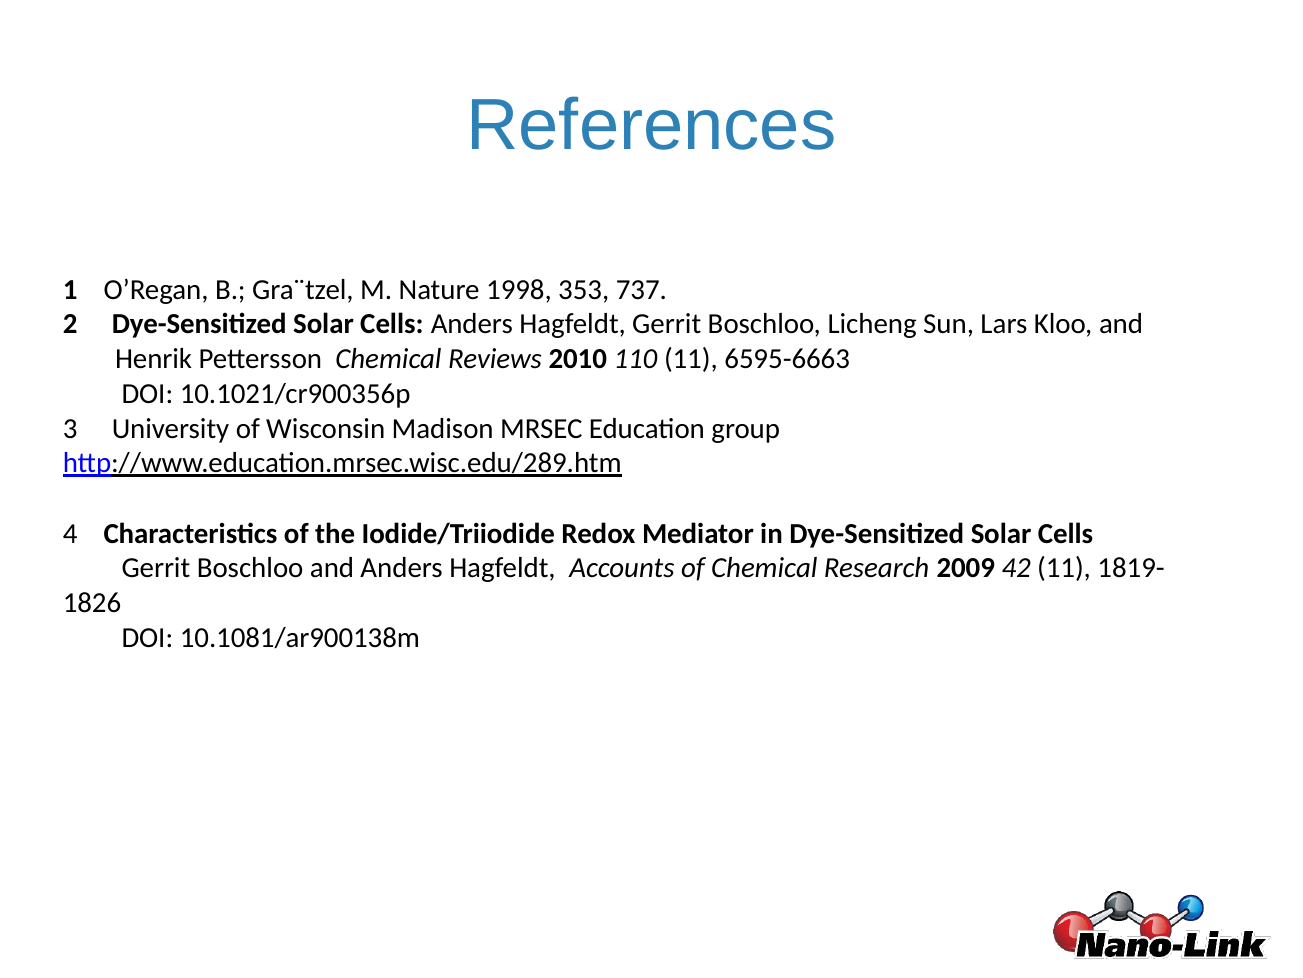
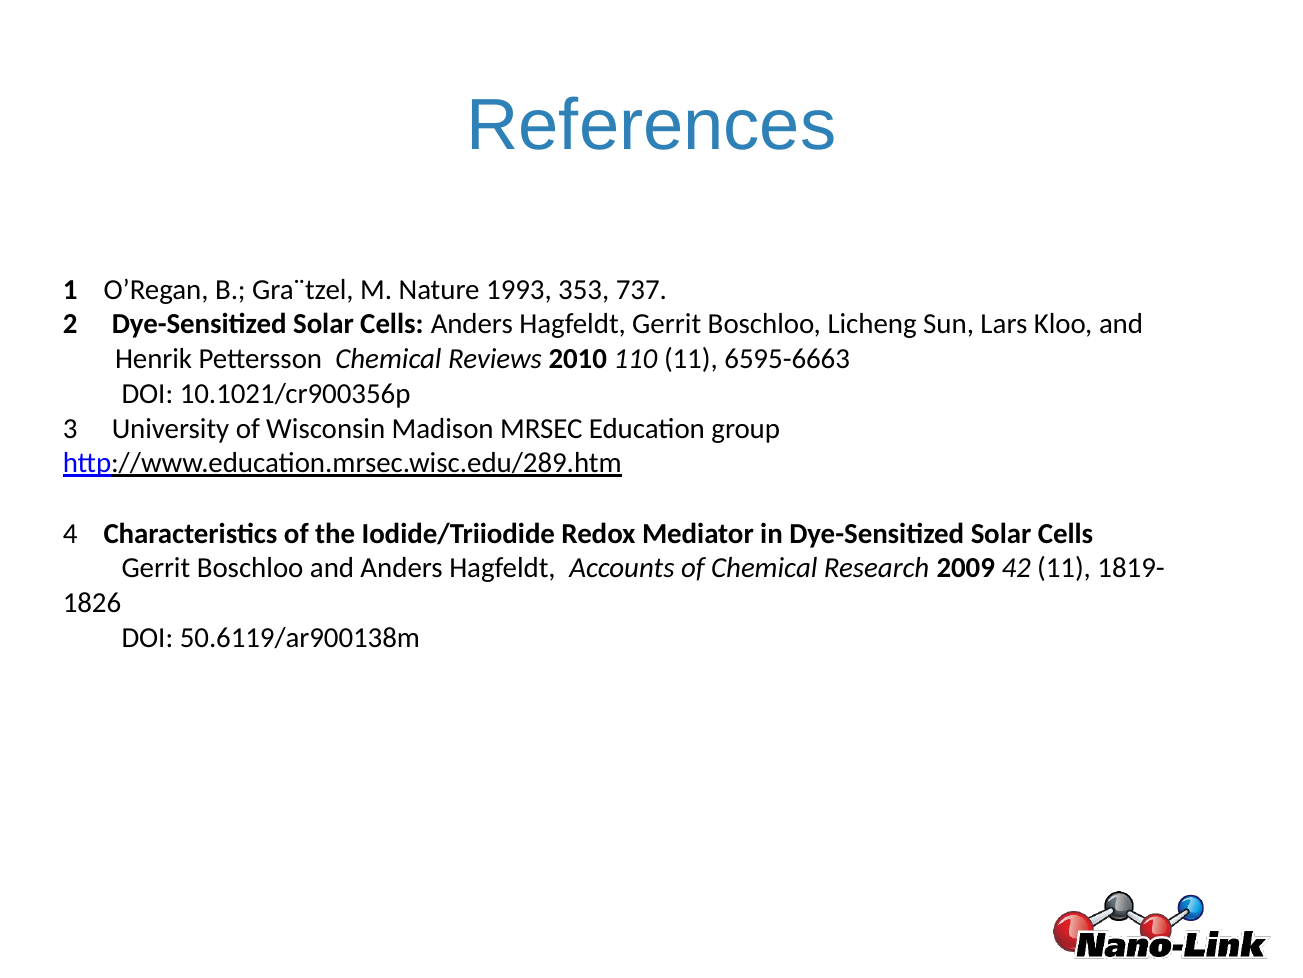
1998: 1998 -> 1993
10.1081/ar900138m: 10.1081/ar900138m -> 50.6119/ar900138m
